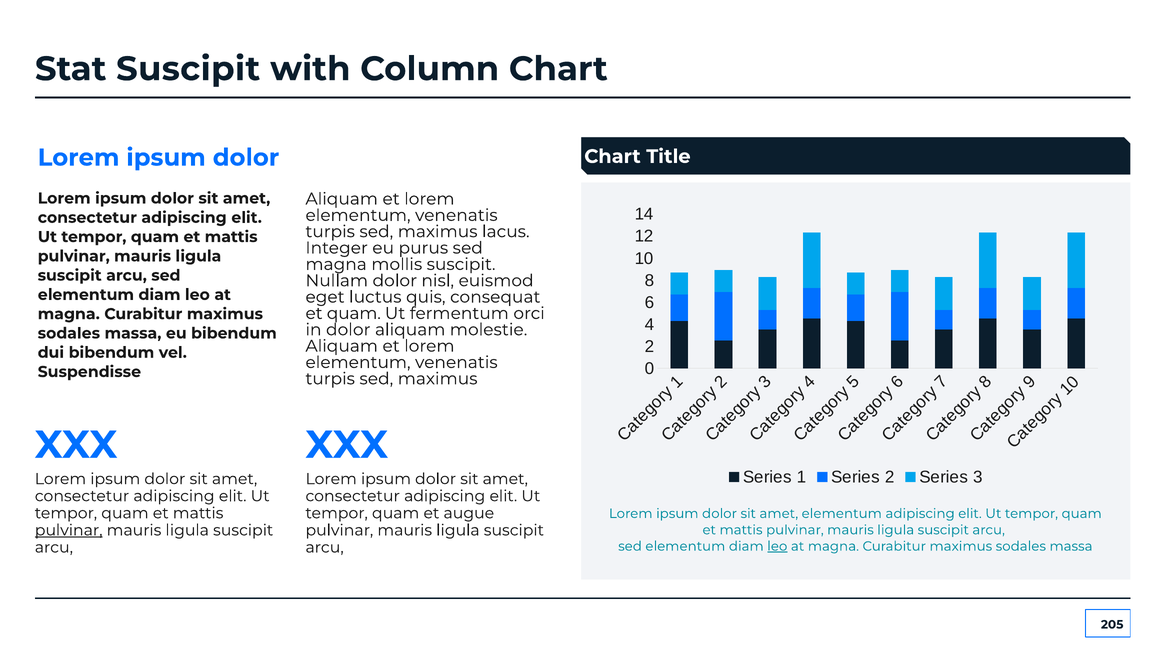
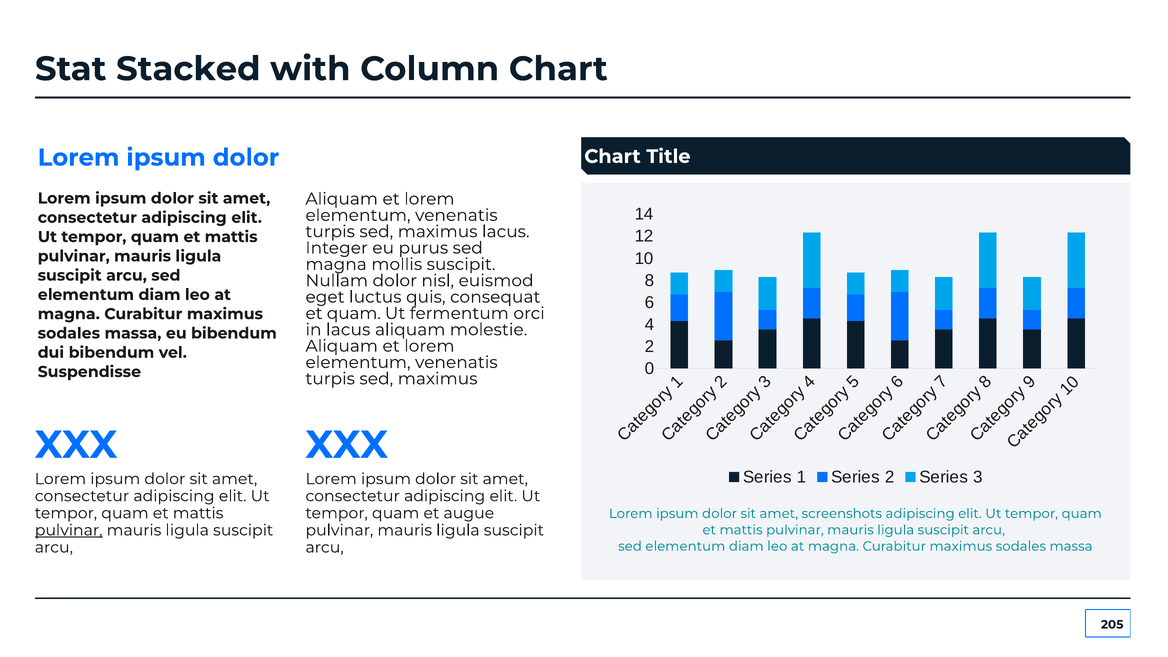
Stat Suscipit: Suscipit -> Stacked
in dolor: dolor -> lacus
amet elementum: elementum -> screenshots
leo at (777, 546) underline: present -> none
